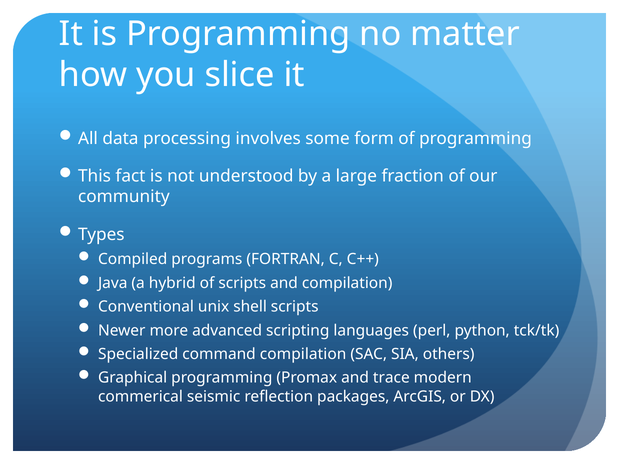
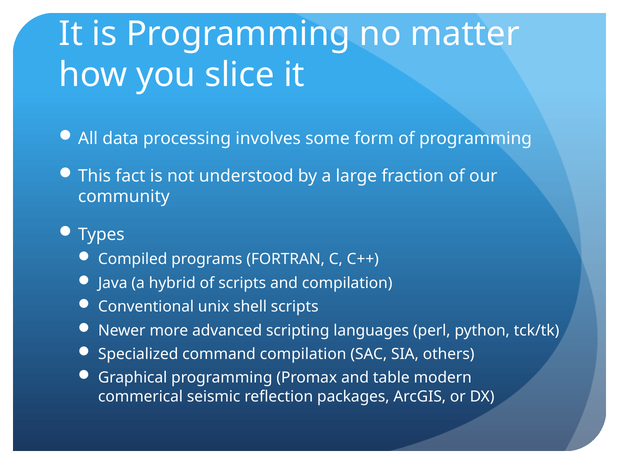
trace: trace -> table
